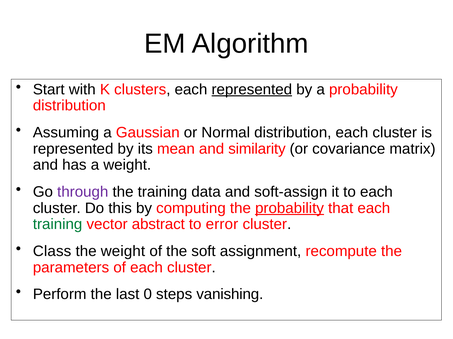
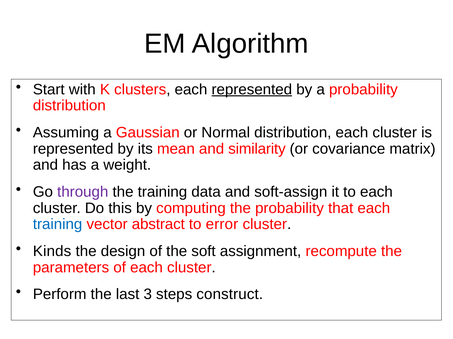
probability at (290, 209) underline: present -> none
training at (58, 225) colour: green -> blue
Class: Class -> Kinds
the weight: weight -> design
0: 0 -> 3
vanishing: vanishing -> construct
